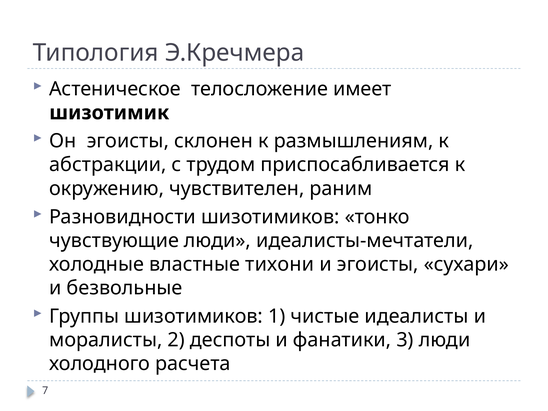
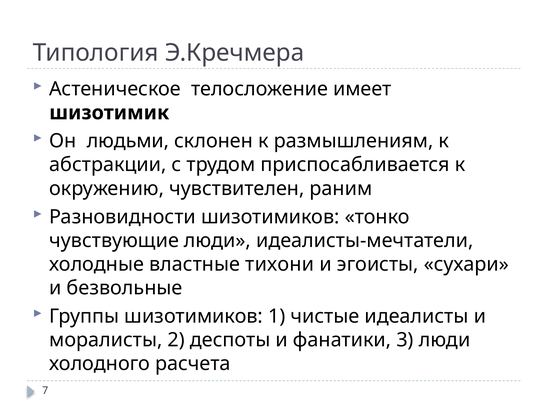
Он эгоисты: эгоисты -> людьми
